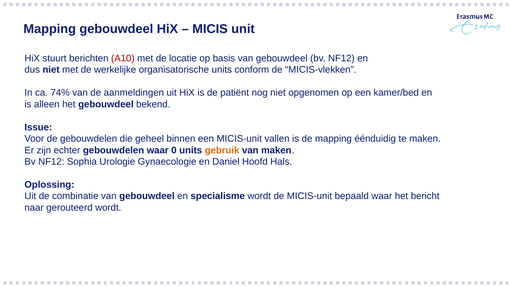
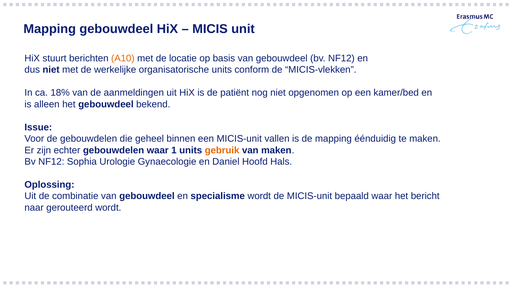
A10 colour: red -> orange
74%: 74% -> 18%
0: 0 -> 1
